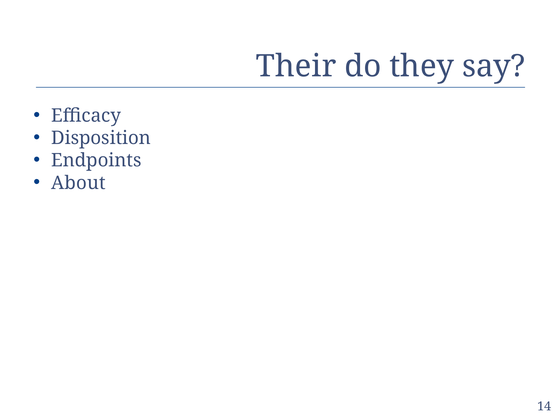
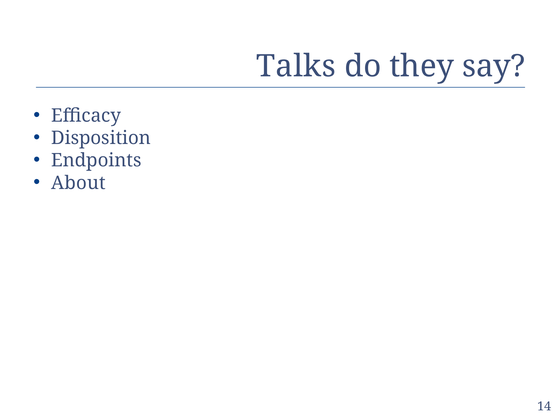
Their: Their -> Talks
